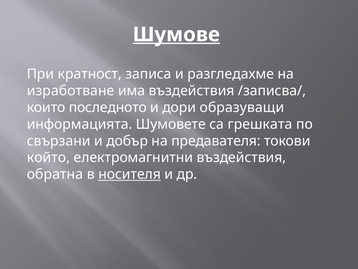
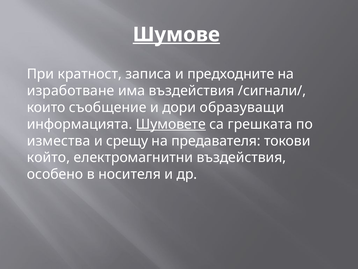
разгледахме: разгледахме -> предходните
/записва/: /записва/ -> /сигнали/
последното: последното -> съобщение
Шумовете underline: none -> present
свързани: свързани -> измества
добър: добър -> срещу
обратна: обратна -> особено
носителя underline: present -> none
